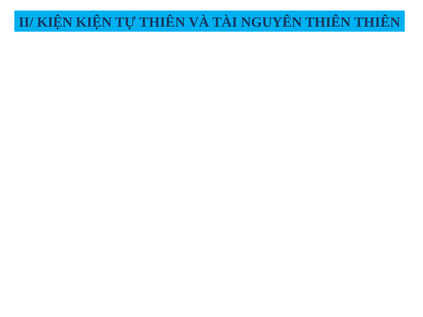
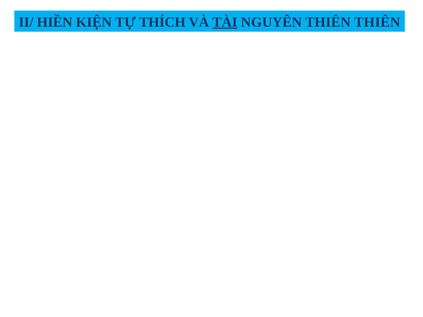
II/ KIỆN: KIỆN -> HIỀN
TỰ THIÊN: THIÊN -> THÍCH
TÀI underline: none -> present
